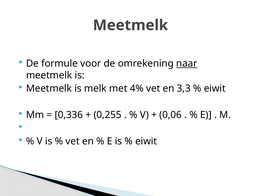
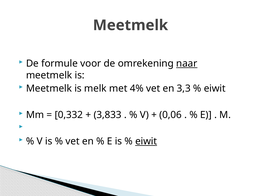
0,336: 0,336 -> 0,332
0,255: 0,255 -> 3,833
eiwit at (146, 141) underline: none -> present
